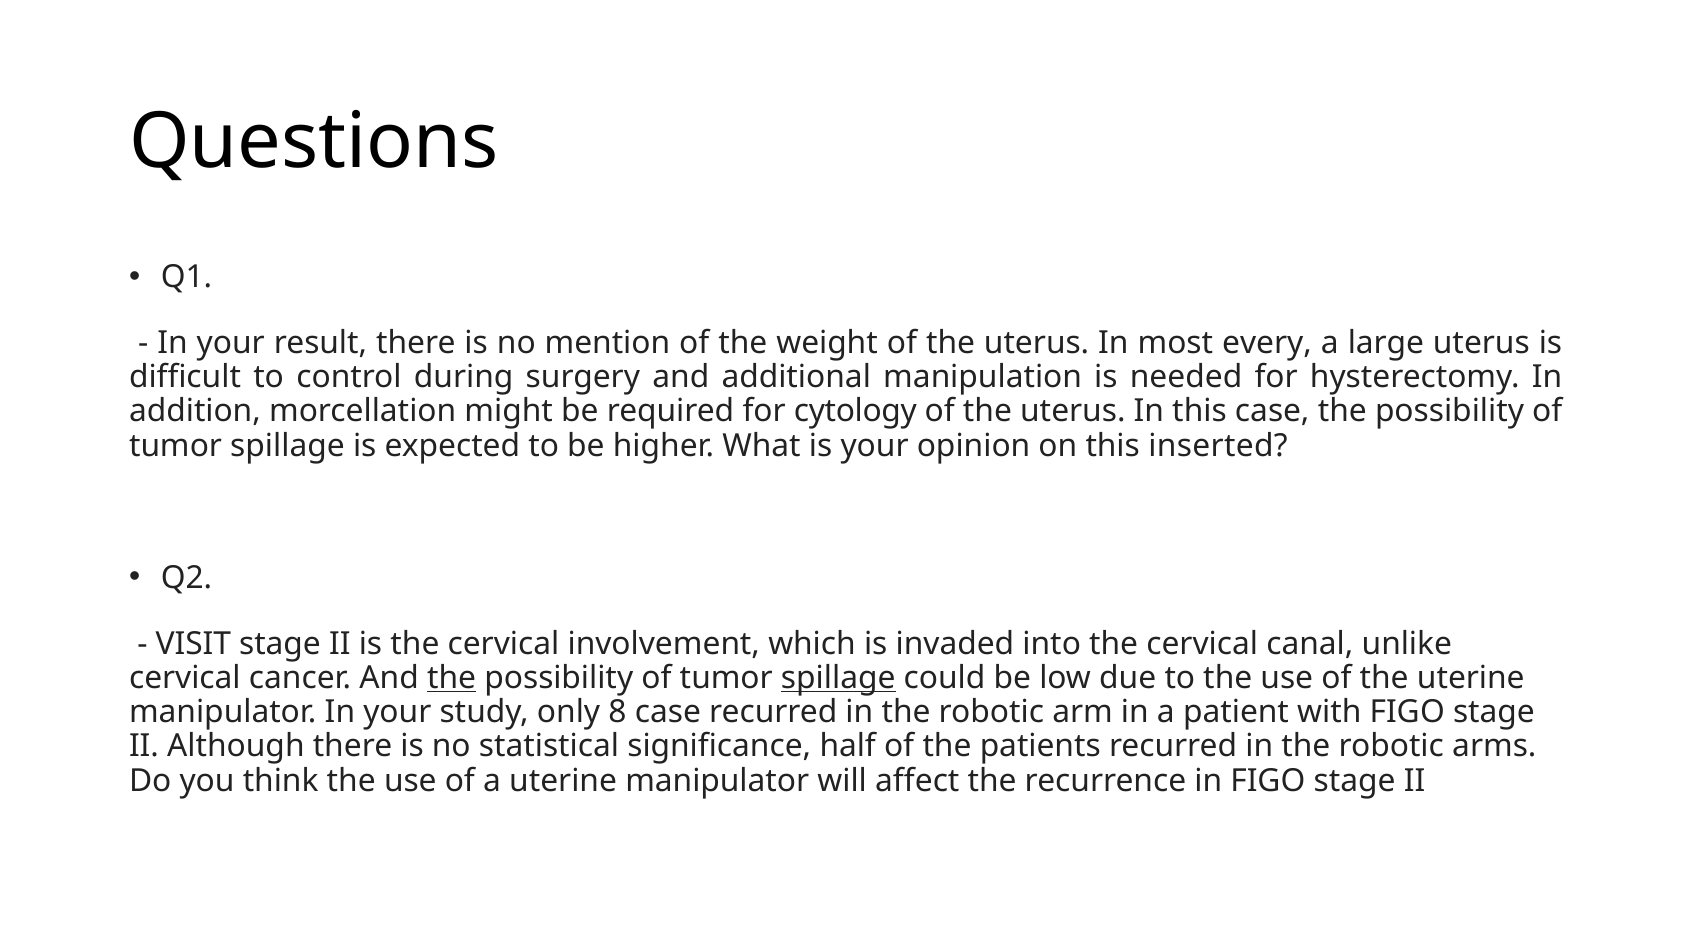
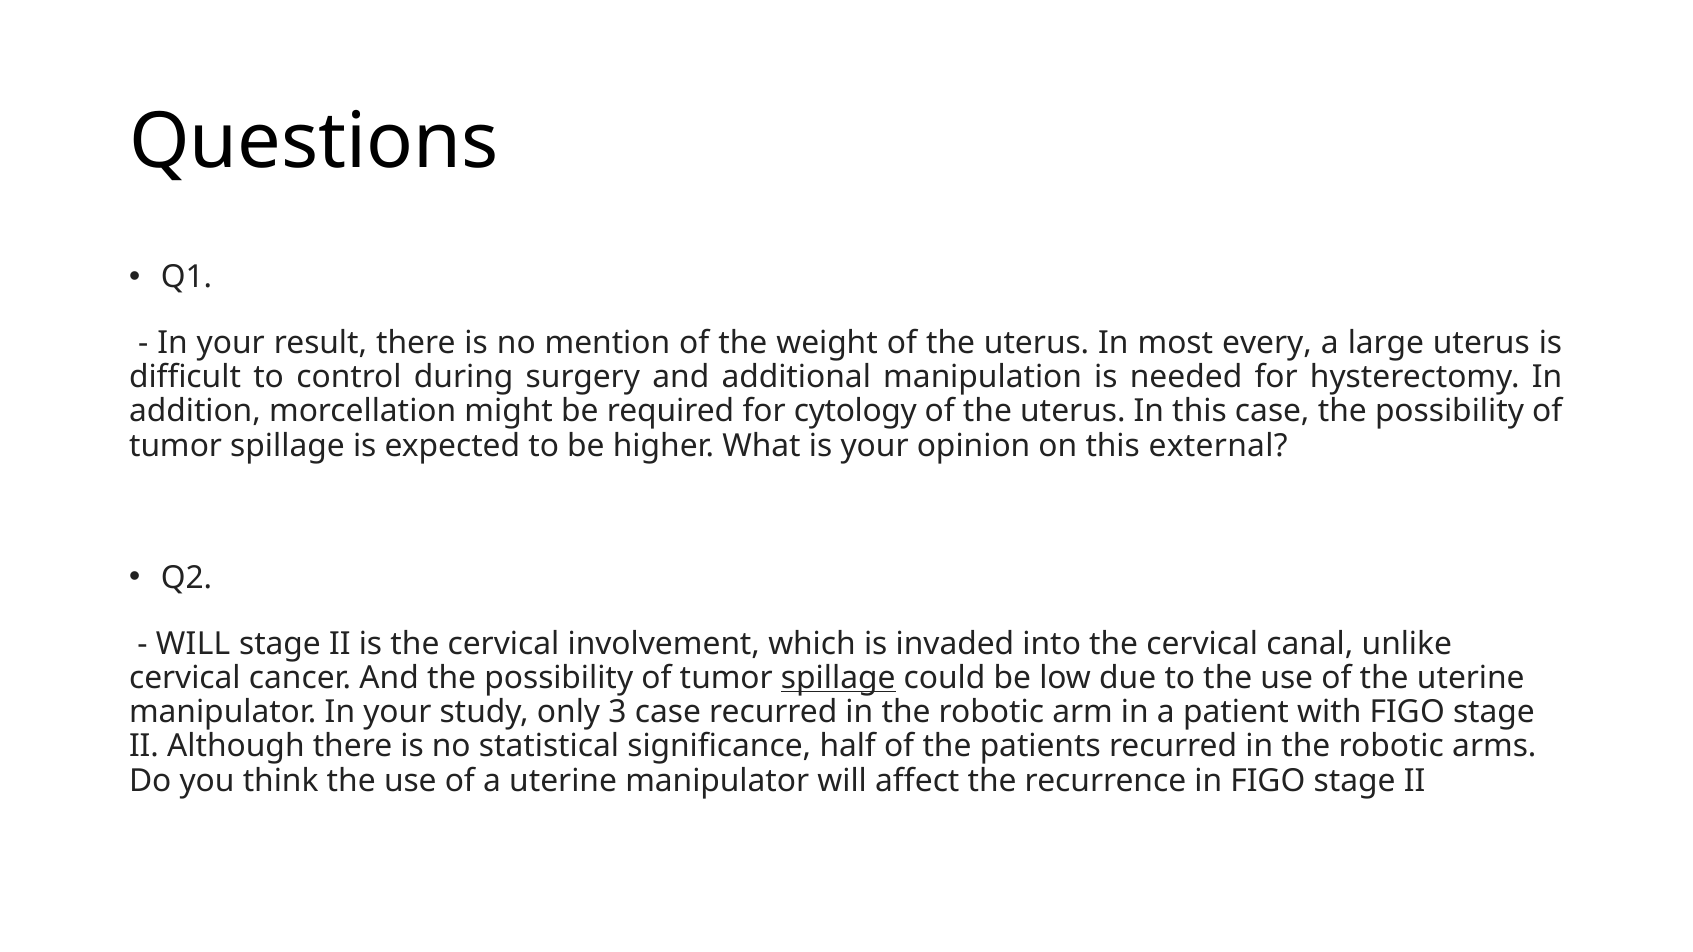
inserted: inserted -> external
VISIT at (193, 644): VISIT -> WILL
the at (452, 678) underline: present -> none
8: 8 -> 3
